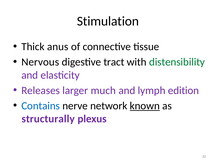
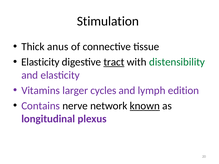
Nervous at (40, 62): Nervous -> Elasticity
tract underline: none -> present
Releases: Releases -> Vitamins
much: much -> cycles
Contains colour: blue -> purple
structurally: structurally -> longitudinal
